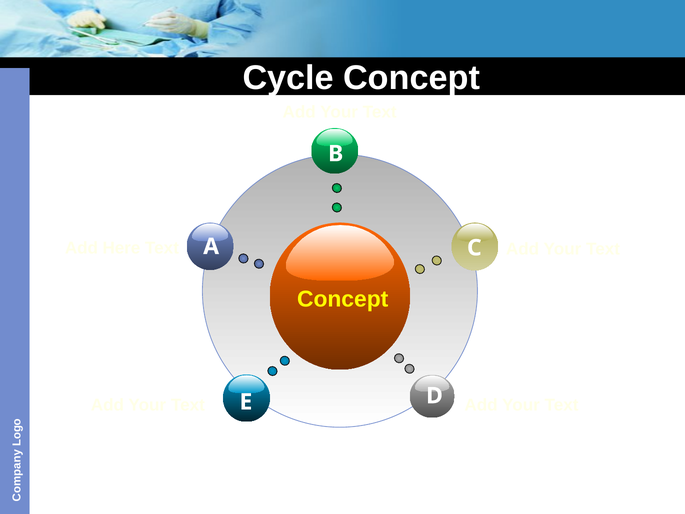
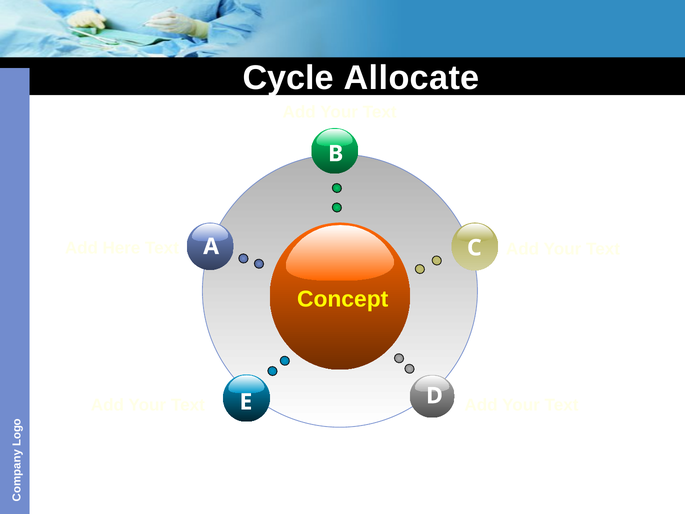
Cycle Concept: Concept -> Allocate
